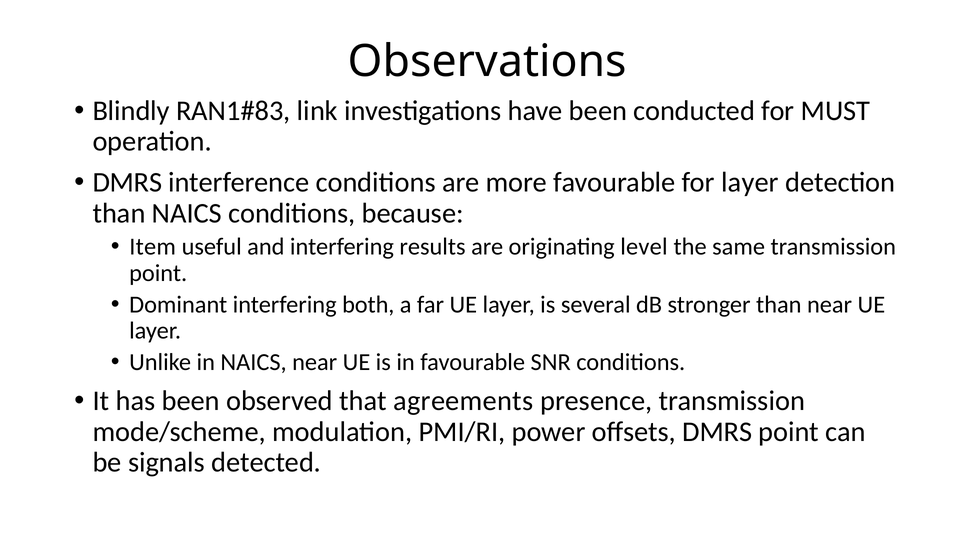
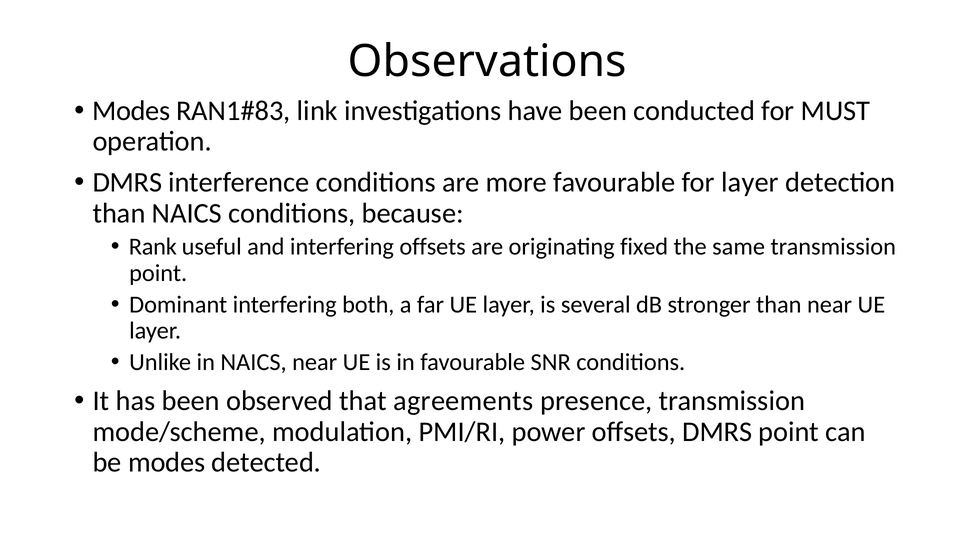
Blindly at (131, 111): Blindly -> Modes
Item: Item -> Rank
interfering results: results -> offsets
level: level -> fixed
be signals: signals -> modes
